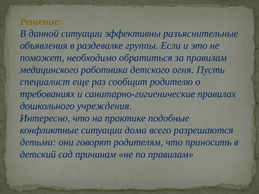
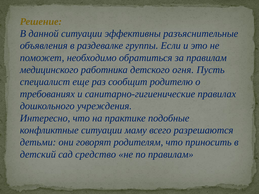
дома: дома -> маму
причинам: причинам -> средство
